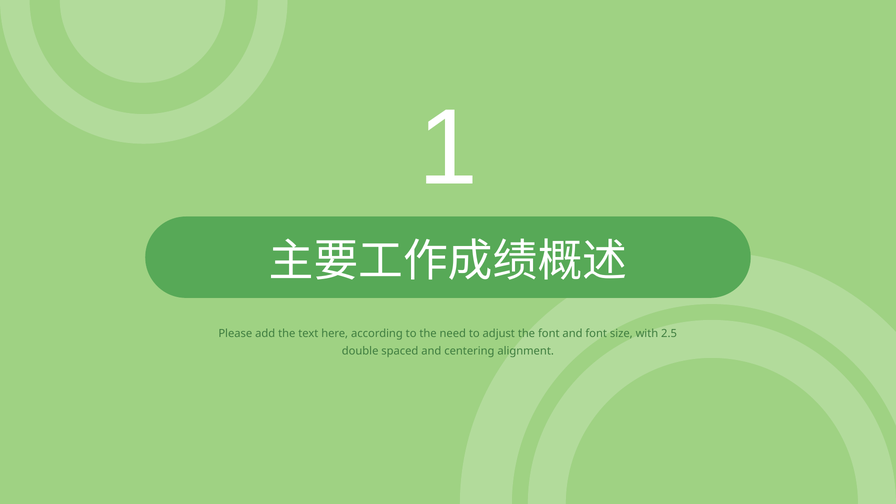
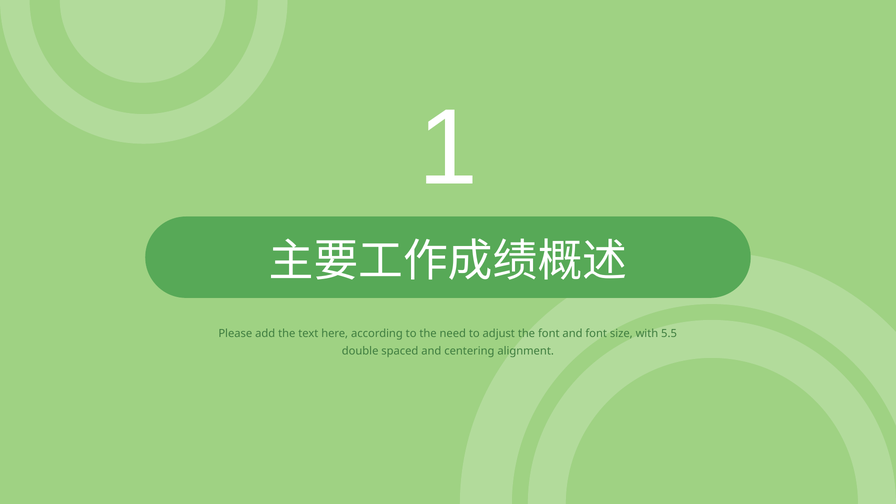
2.5: 2.5 -> 5.5
